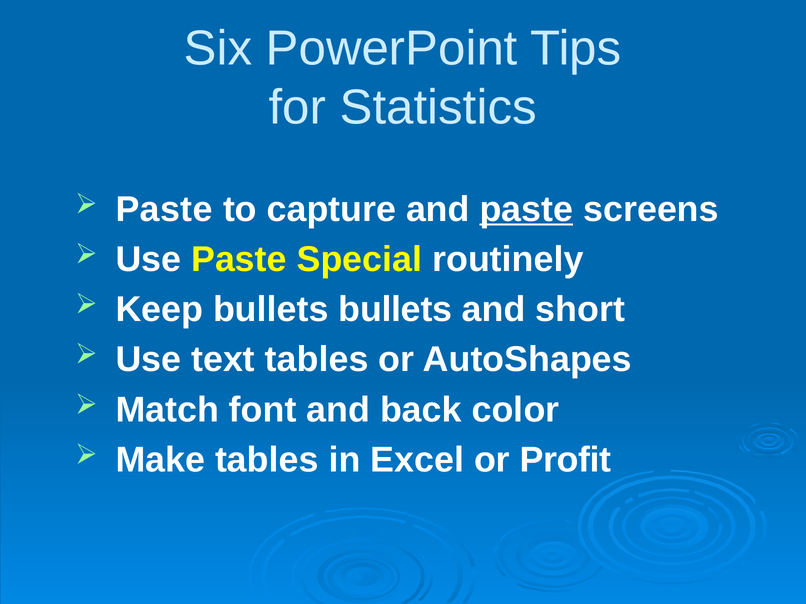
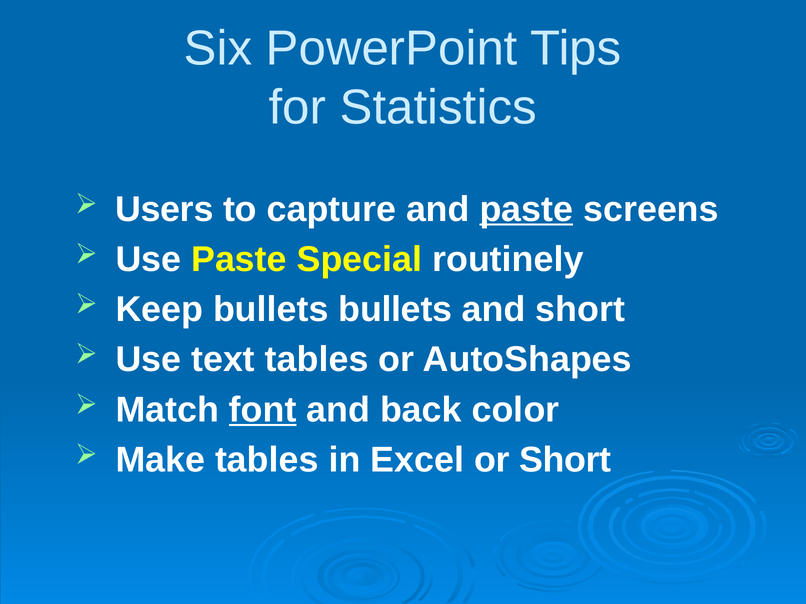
Paste at (164, 209): Paste -> Users
font underline: none -> present
or Profit: Profit -> Short
